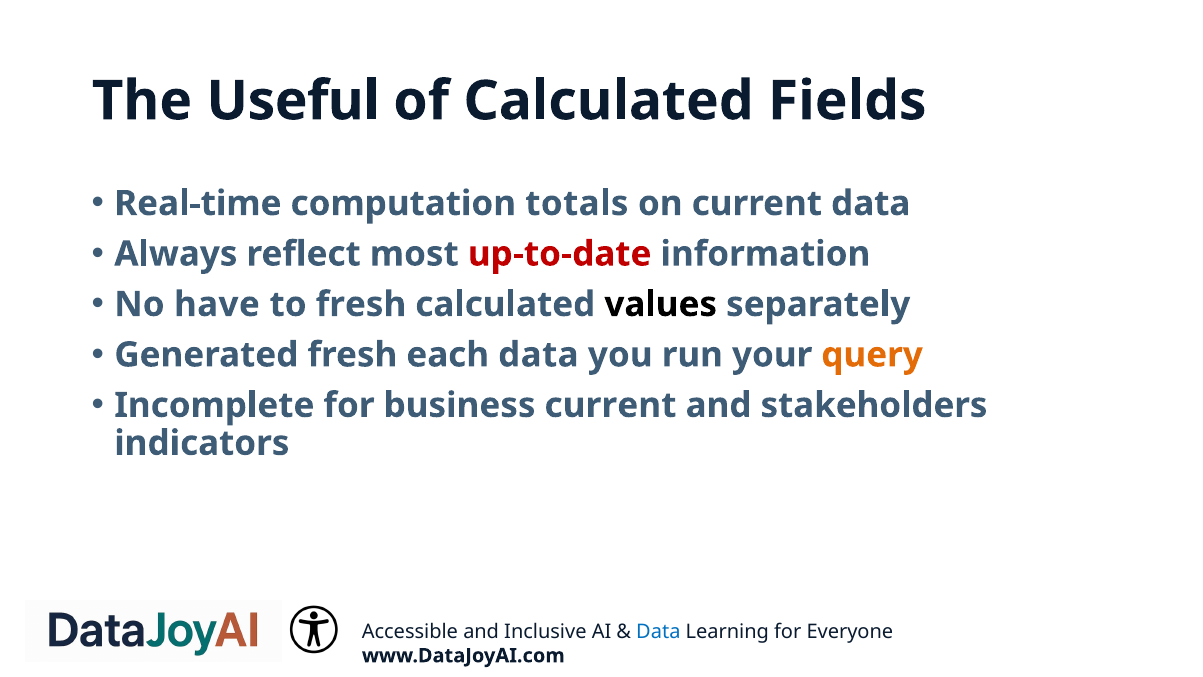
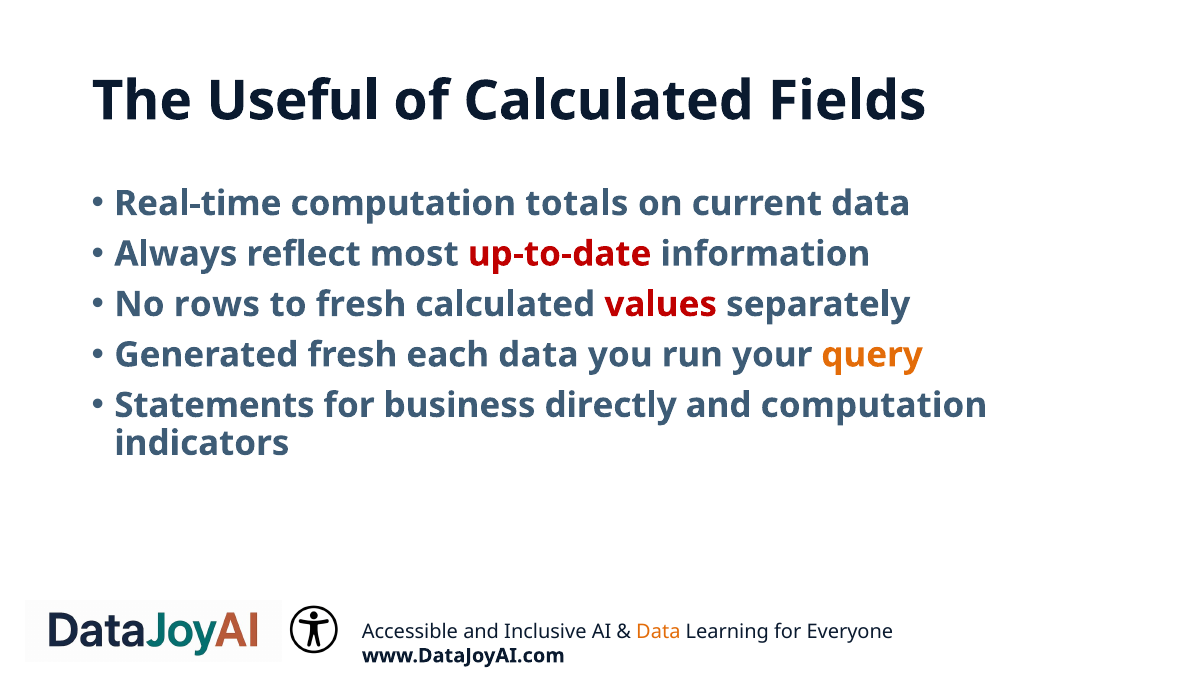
have: have -> rows
values colour: black -> red
Incomplete: Incomplete -> Statements
business current: current -> directly
and stakeholders: stakeholders -> computation
Data at (658, 631) colour: blue -> orange
